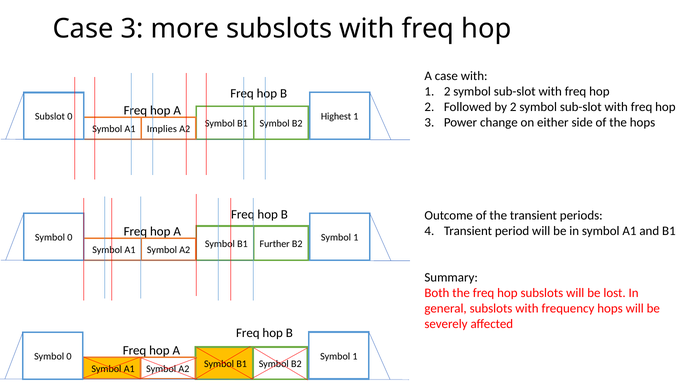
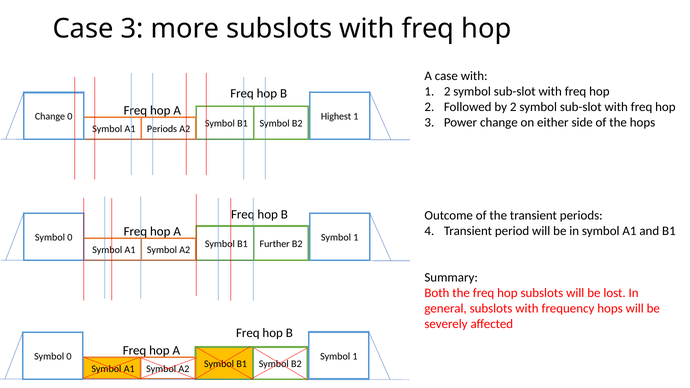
Subslot at (50, 117): Subslot -> Change
A1 Implies: Implies -> Periods
